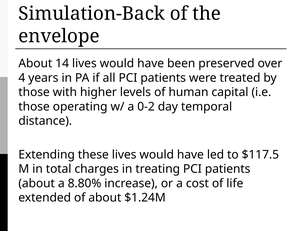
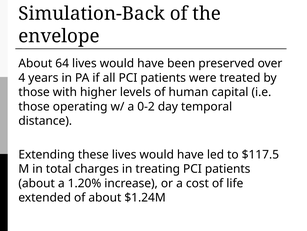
14: 14 -> 64
8.80%: 8.80% -> 1.20%
